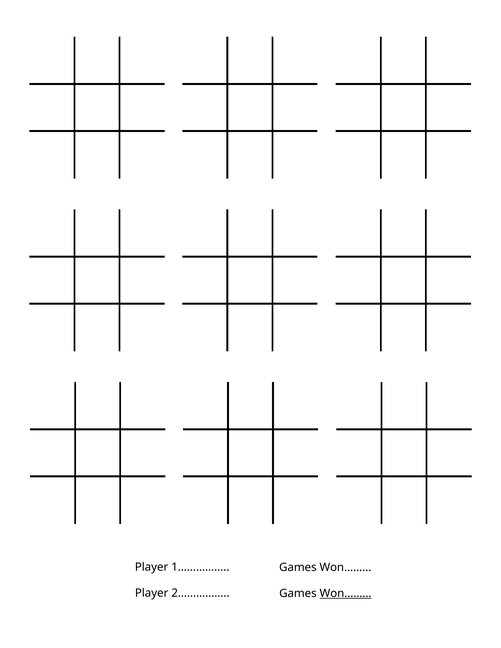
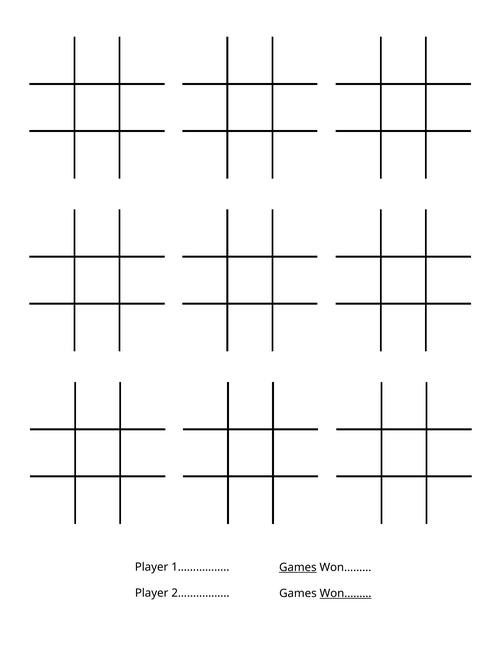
Games at (298, 568) underline: none -> present
